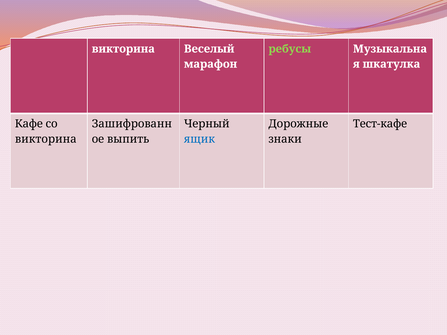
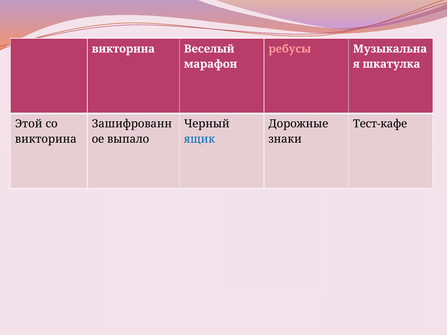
ребусы colour: light green -> pink
Кафе: Кафе -> Этой
выпить: выпить -> выпало
